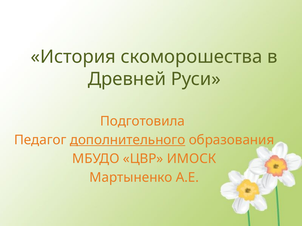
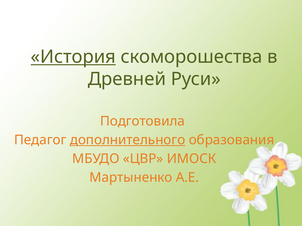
История underline: none -> present
